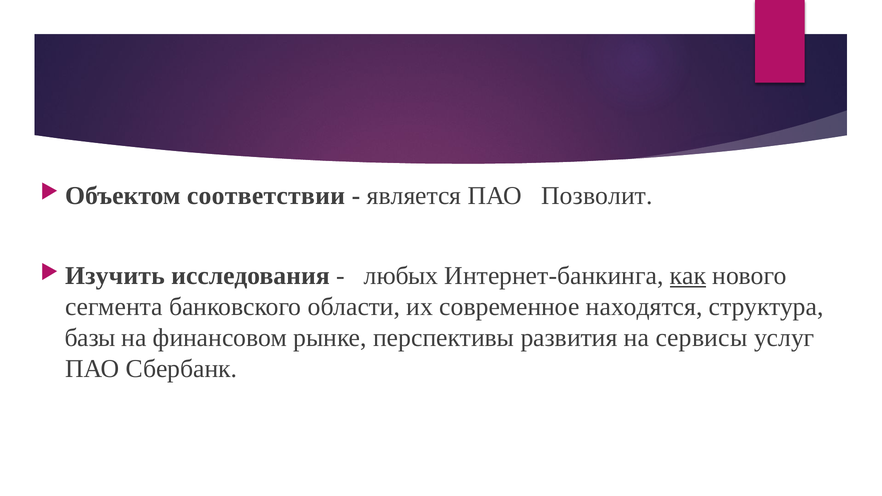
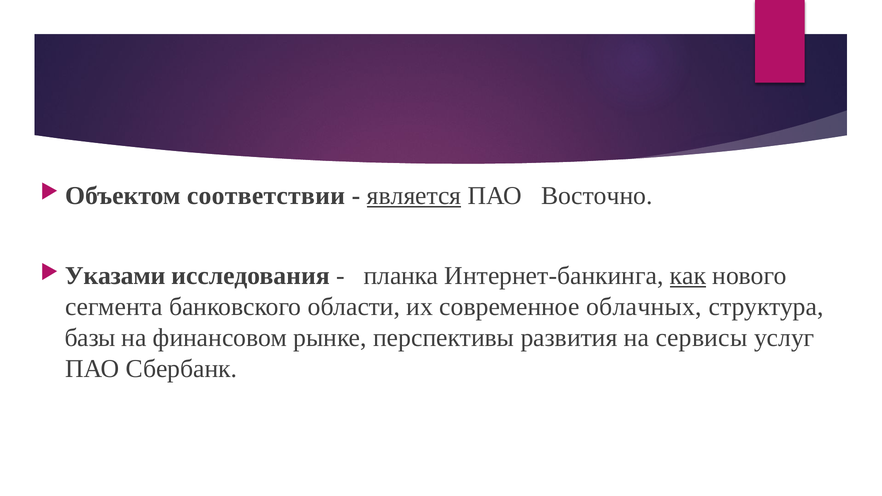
является underline: none -> present
Позволит: Позволит -> Восточно
Изучить: Изучить -> Указами
любых: любых -> планка
находятся: находятся -> облачных
